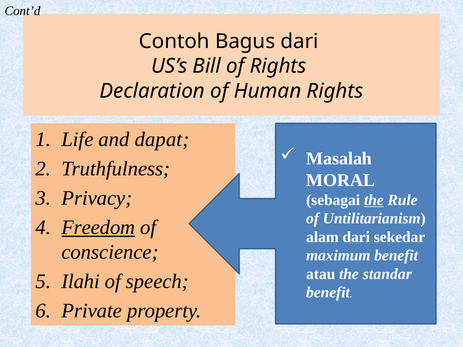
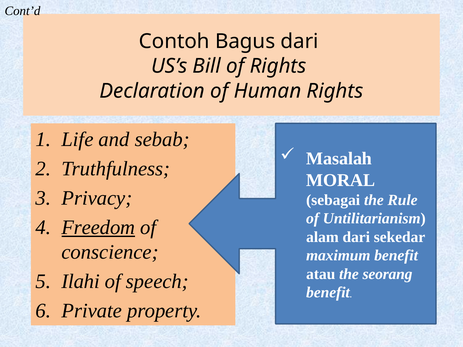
dapat: dapat -> sebab
the at (374, 200) underline: present -> none
standar: standar -> seorang
